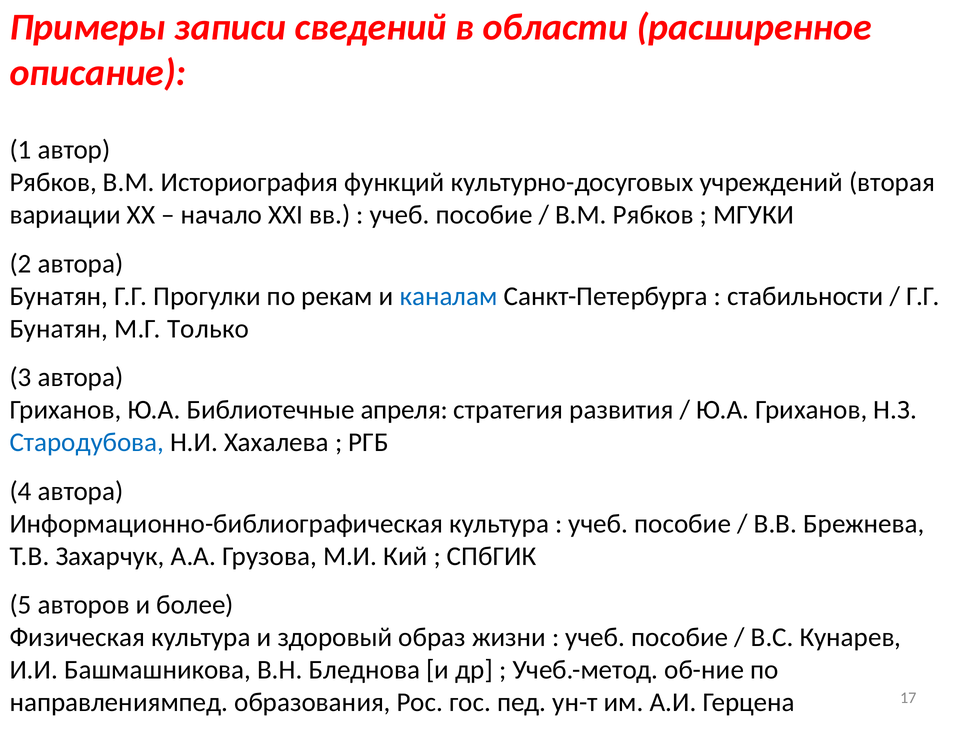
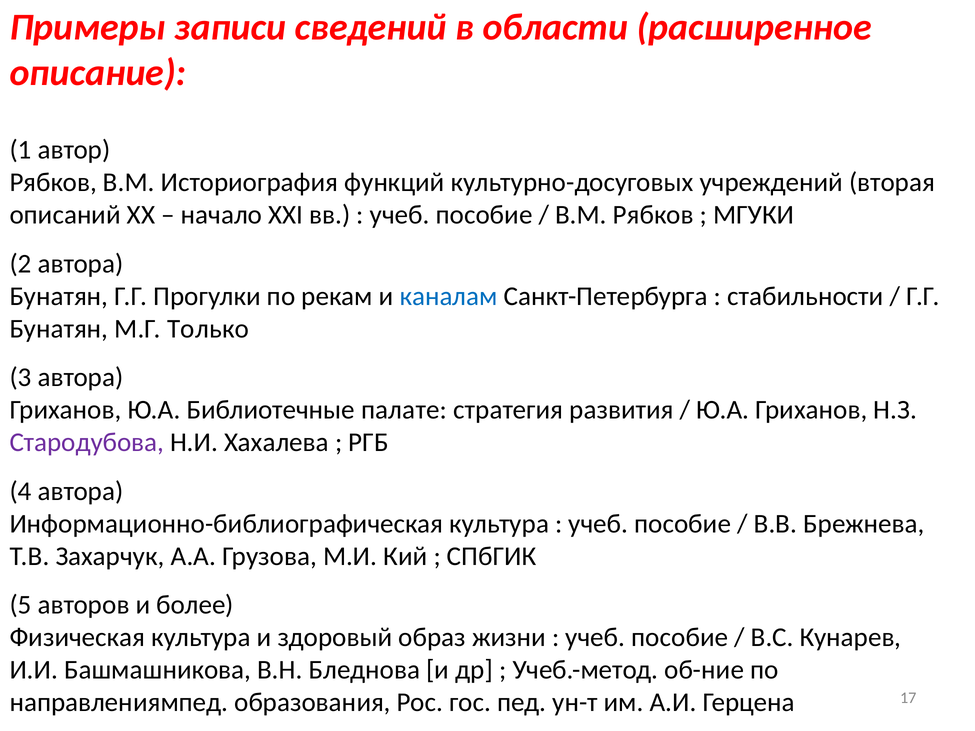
вариации: вариации -> описаний
апреля: апреля -> палате
Стародубова colour: blue -> purple
